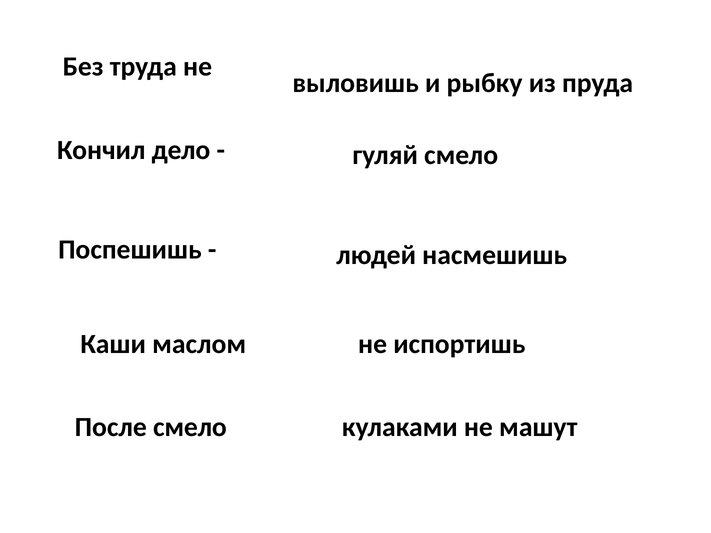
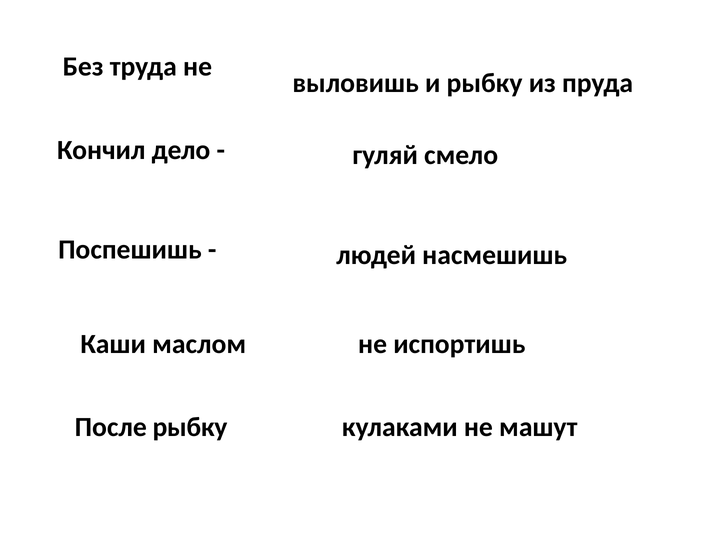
После смело: смело -> рыбку
